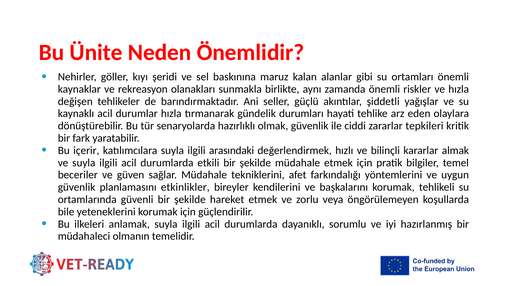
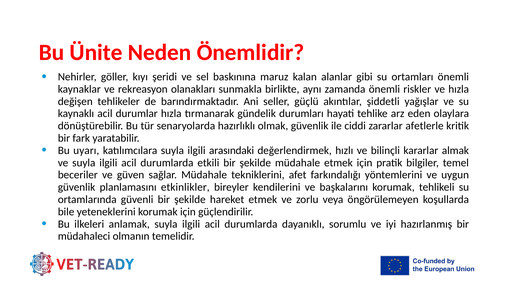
tepkileri: tepkileri -> afetlerle
içerir: içerir -> uyarı
